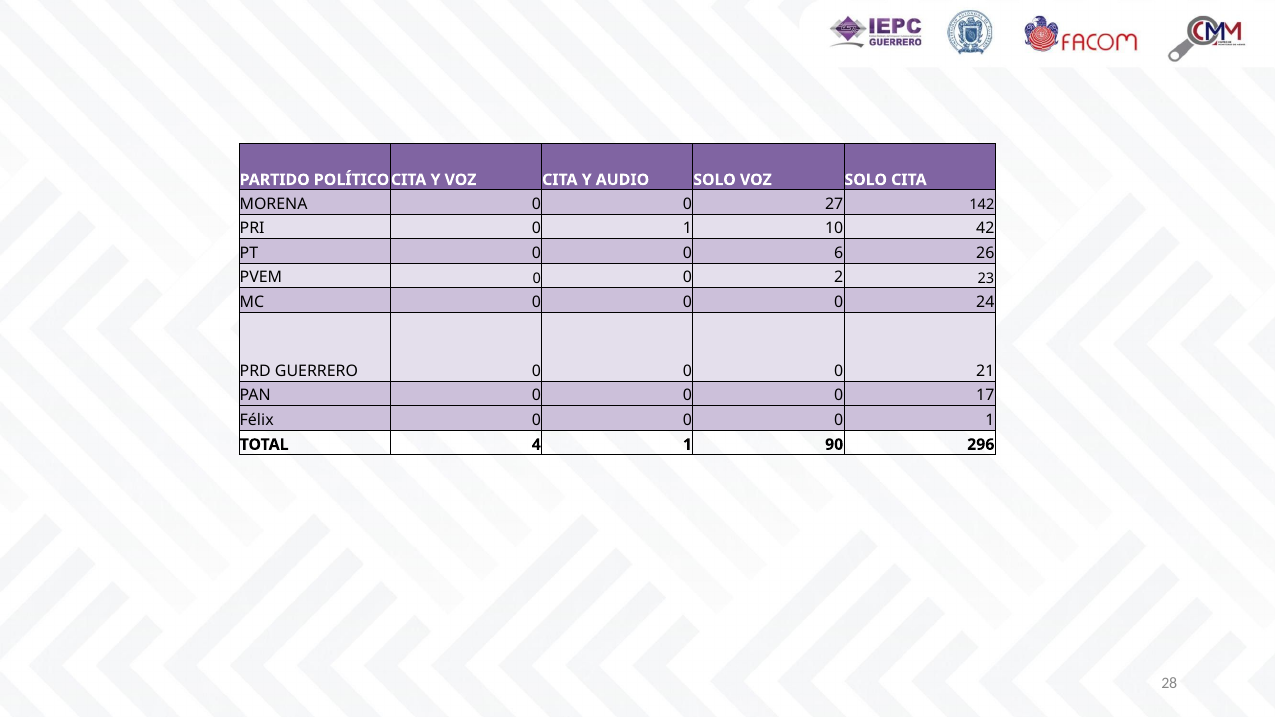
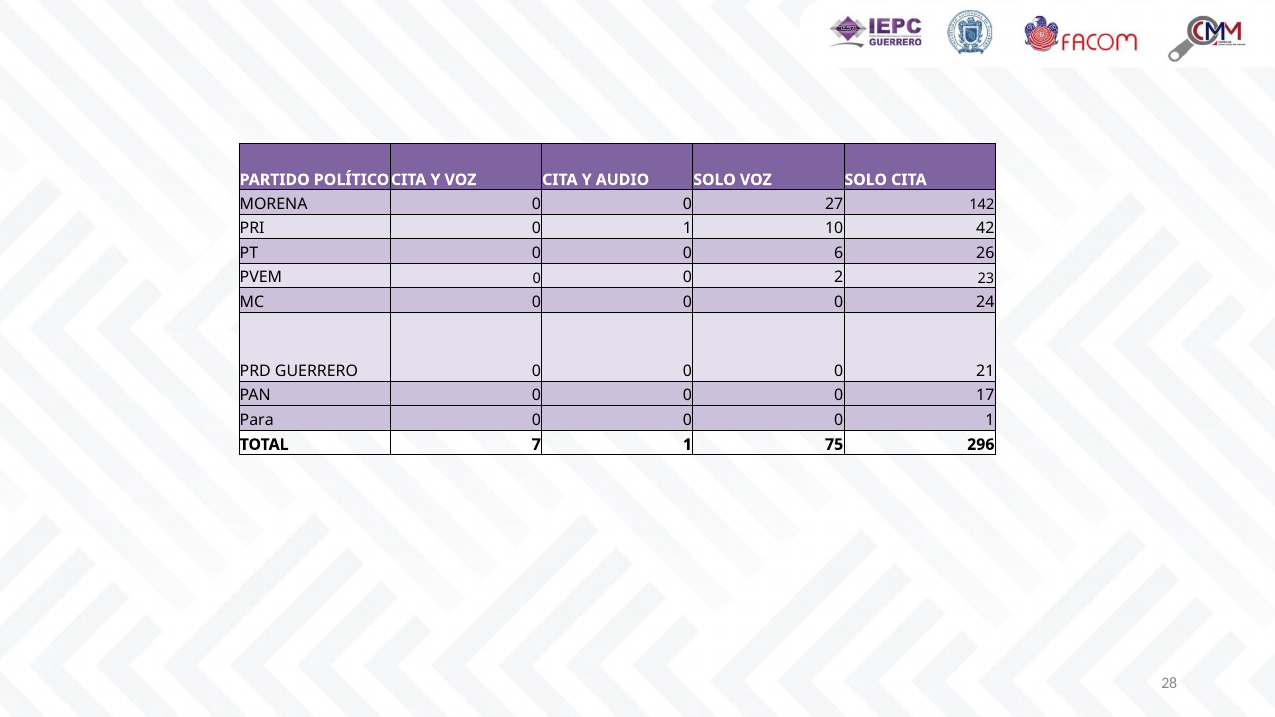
Félix: Félix -> Para
4: 4 -> 7
90: 90 -> 75
